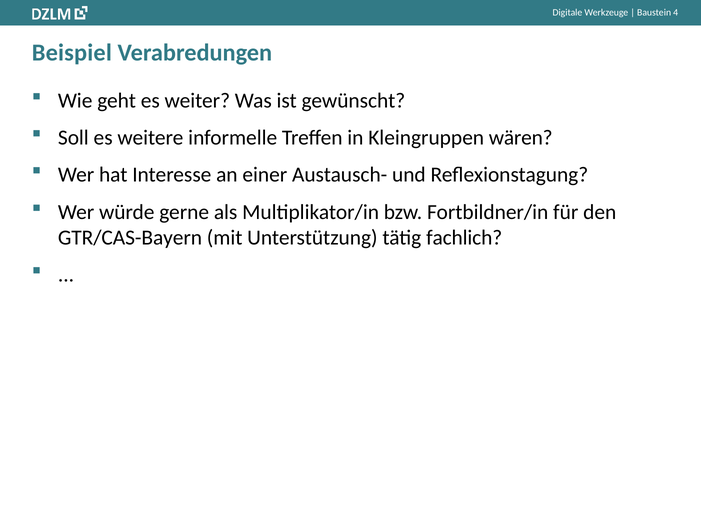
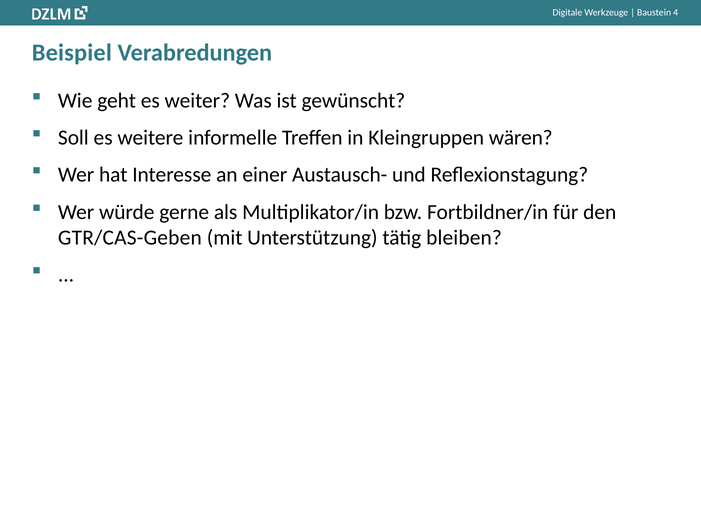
GTR/CAS-Bayern: GTR/CAS-Bayern -> GTR/CAS-Geben
fachlich: fachlich -> bleiben
